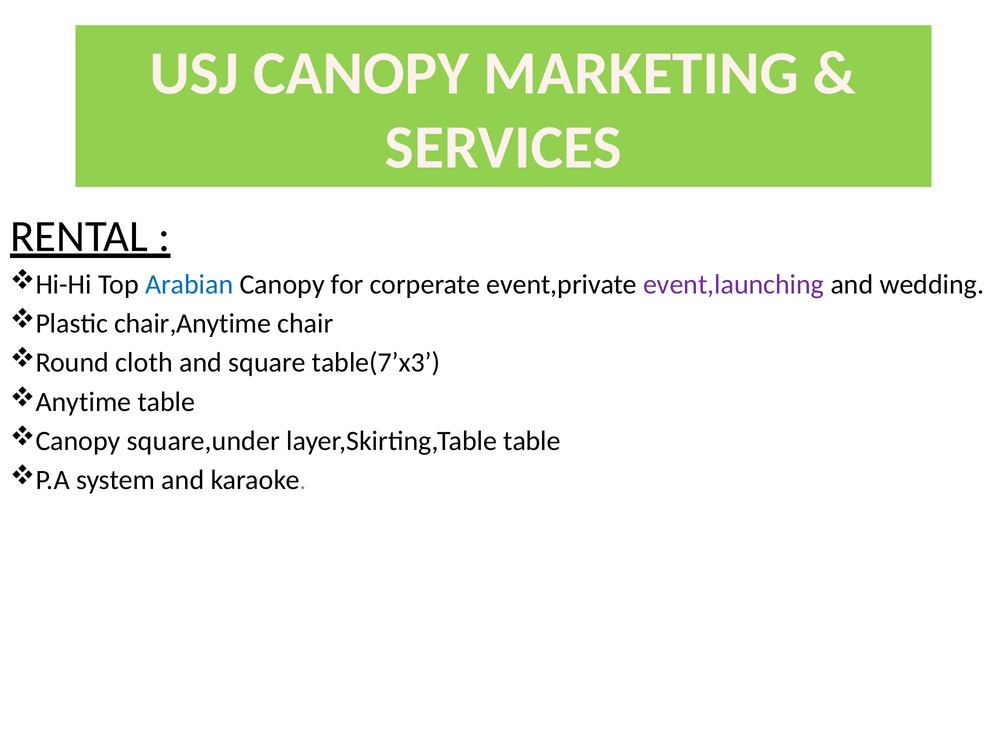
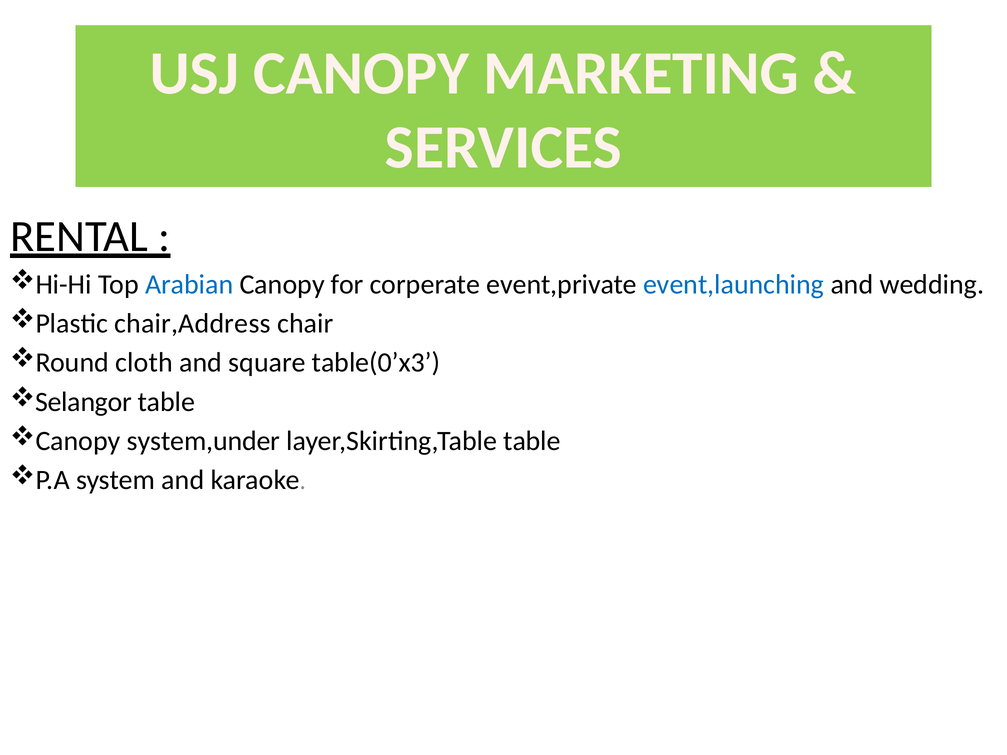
event,launching colour: purple -> blue
chair,Anytime: chair,Anytime -> chair,Address
table(7’x3: table(7’x3 -> table(0’x3
Anytime: Anytime -> Selangor
square,under: square,under -> system,under
